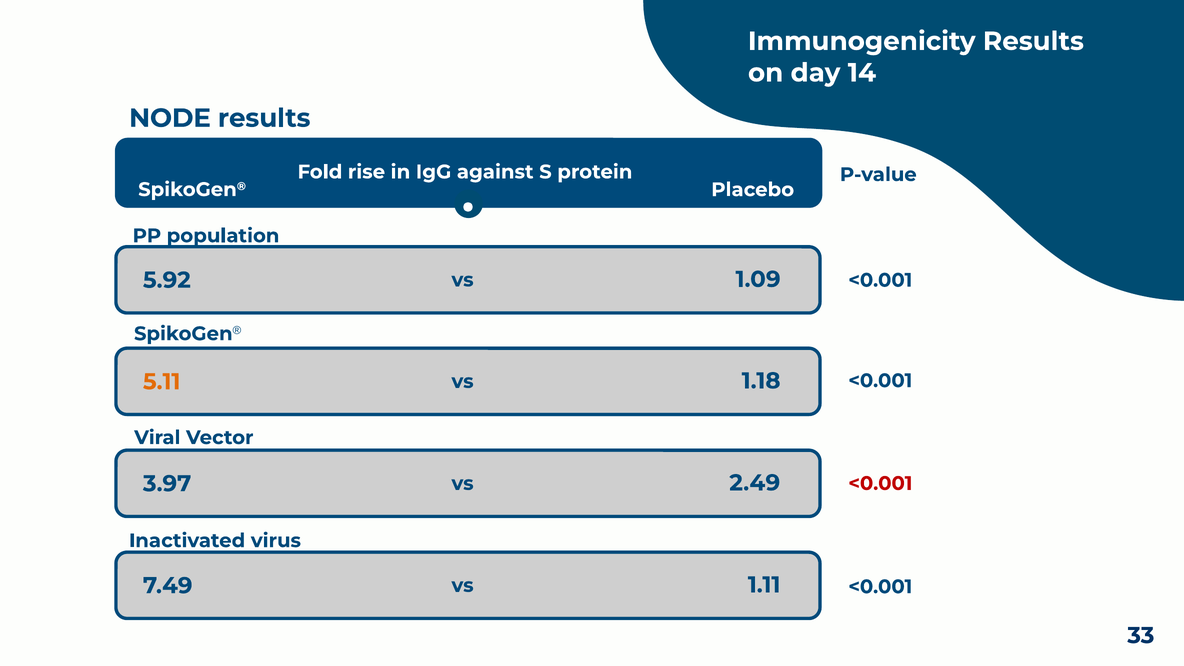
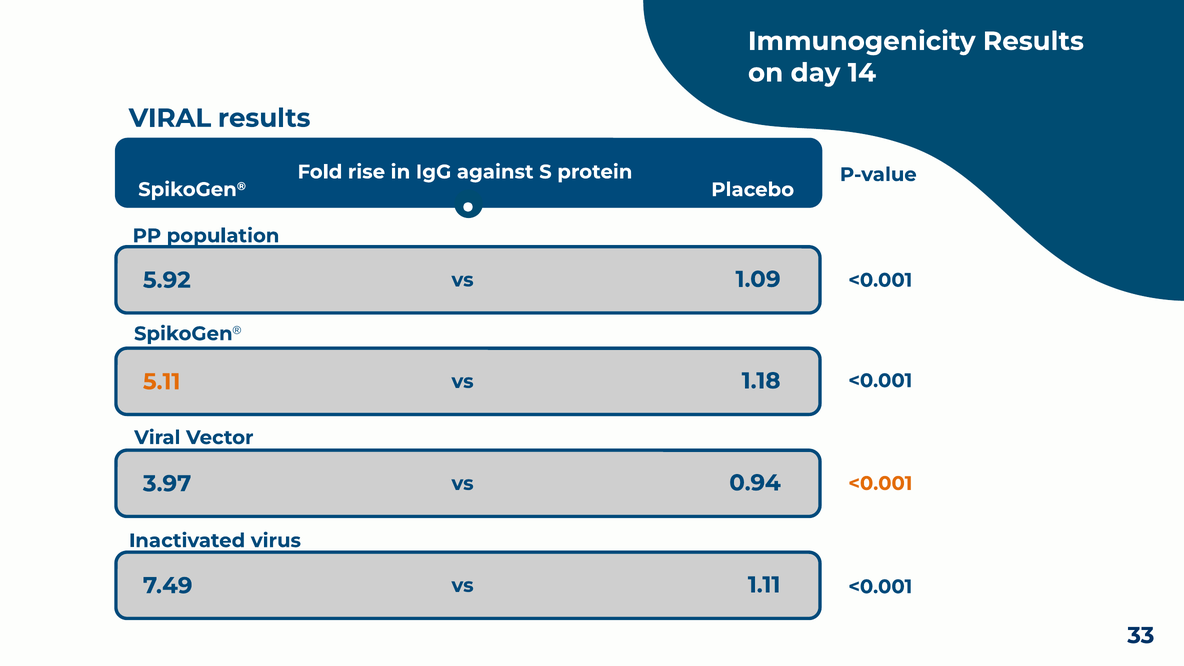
NODE at (170, 118): NODE -> VIRAL
2.49: 2.49 -> 0.94
<0.001 at (880, 483) colour: red -> orange
